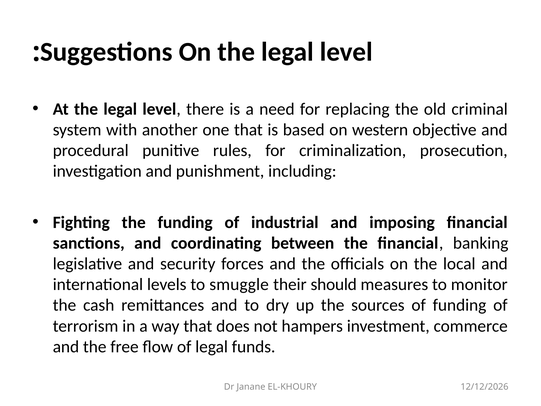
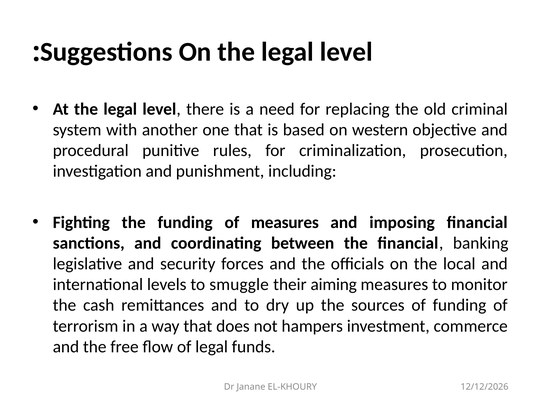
of industrial: industrial -> measures
should: should -> aiming
